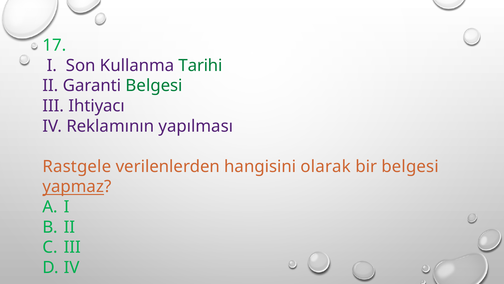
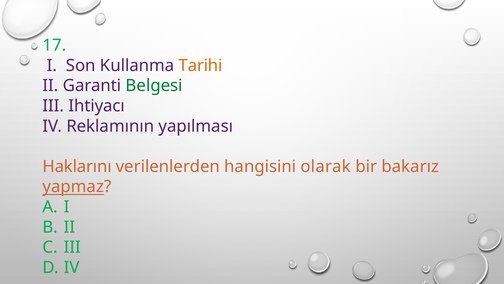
Tarihi colour: green -> orange
Rastgele: Rastgele -> Haklarını
bir belgesi: belgesi -> bakarız
